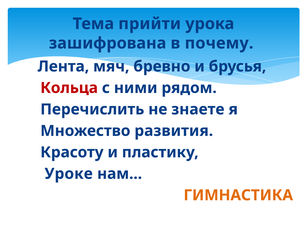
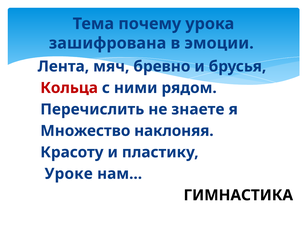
прийти: прийти -> почему
почему: почему -> эмоции
развития: развития -> наклоняя
ГИМНАСТИКА colour: orange -> black
